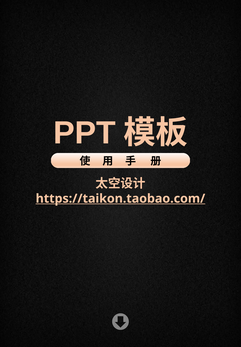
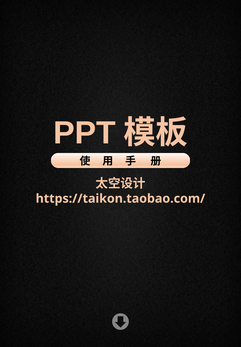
https://taikon.taobao.com/ underline: present -> none
